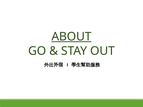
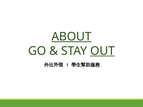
OUT underline: none -> present
